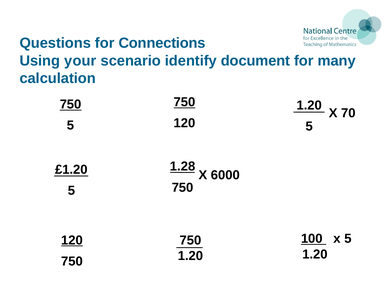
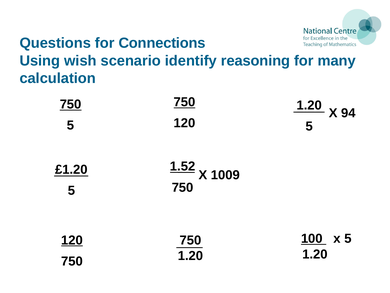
your: your -> wish
document: document -> reasoning
70: 70 -> 94
1.28: 1.28 -> 1.52
6000: 6000 -> 1009
